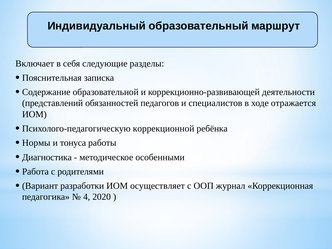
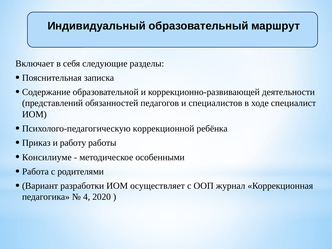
отражается: отражается -> специалист
Нормы: Нормы -> Приказ
тонуса: тонуса -> работу
Диагностика: Диагностика -> Консилиуме
